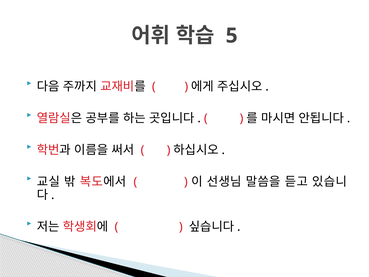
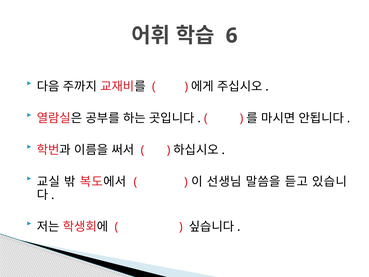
5: 5 -> 6
